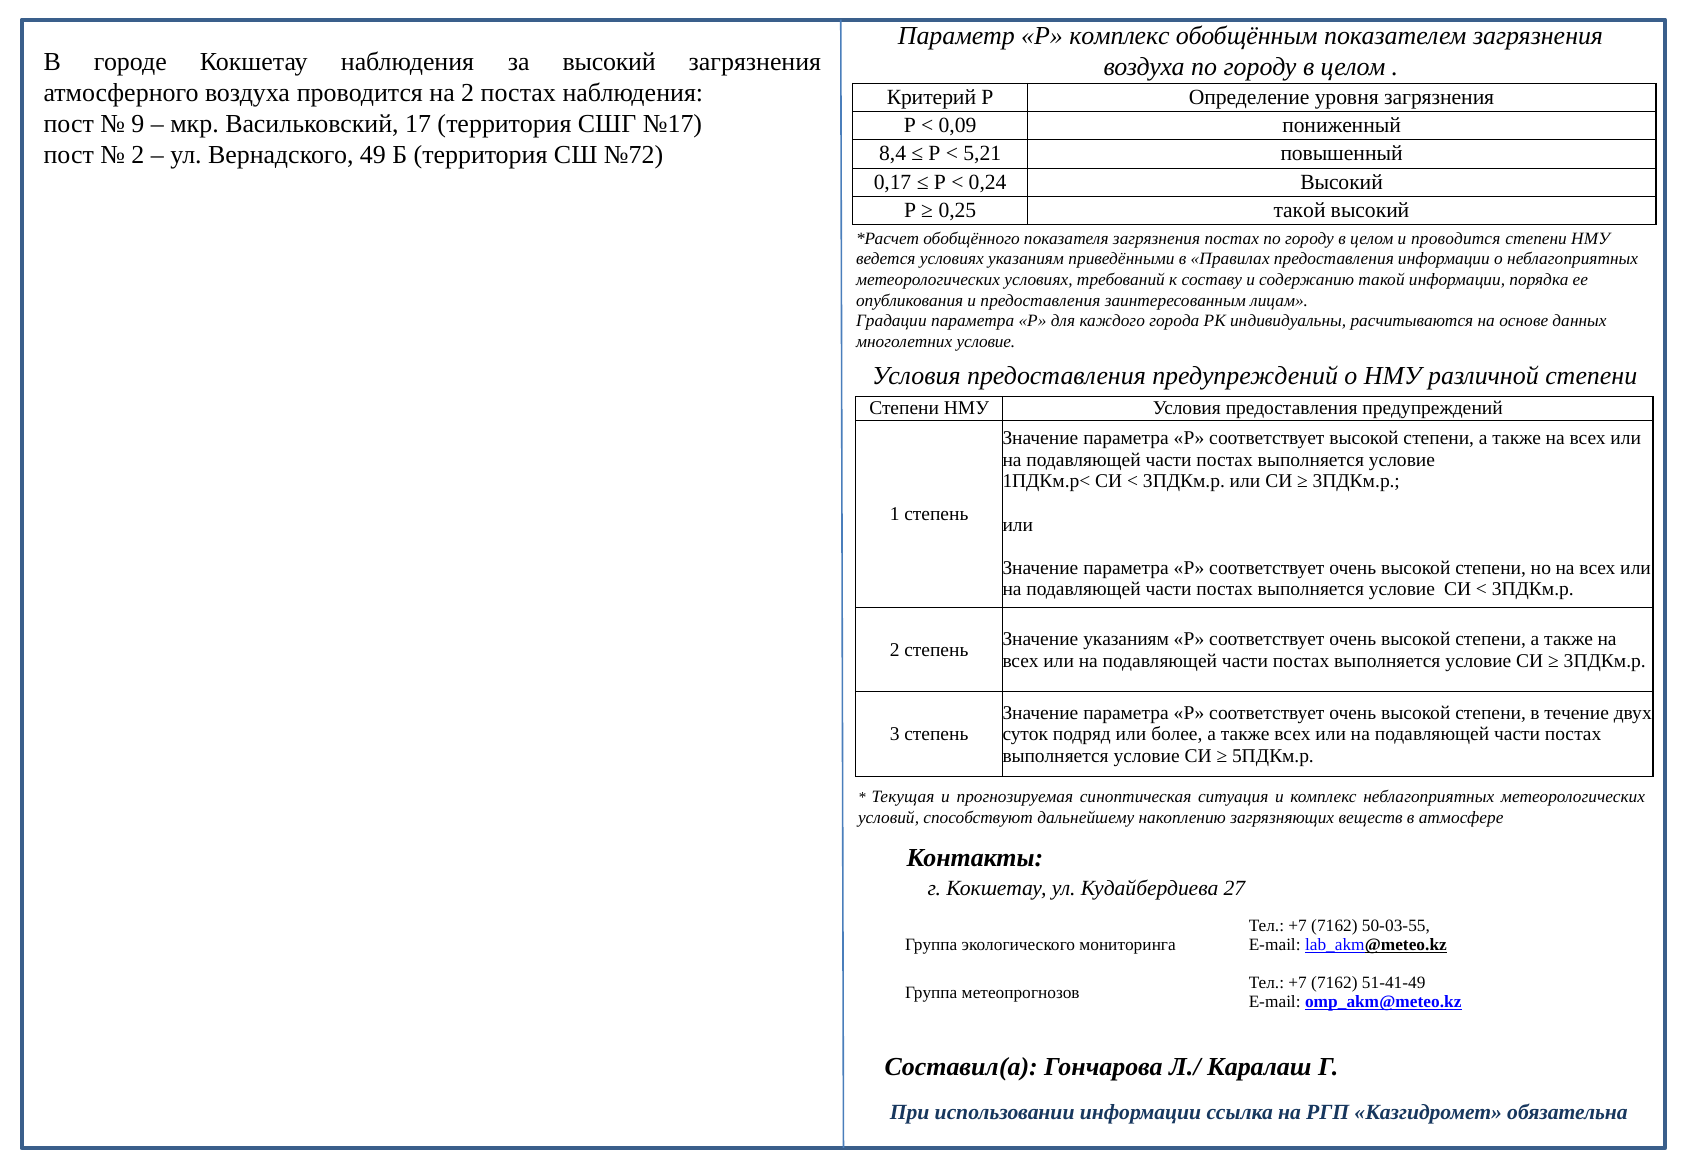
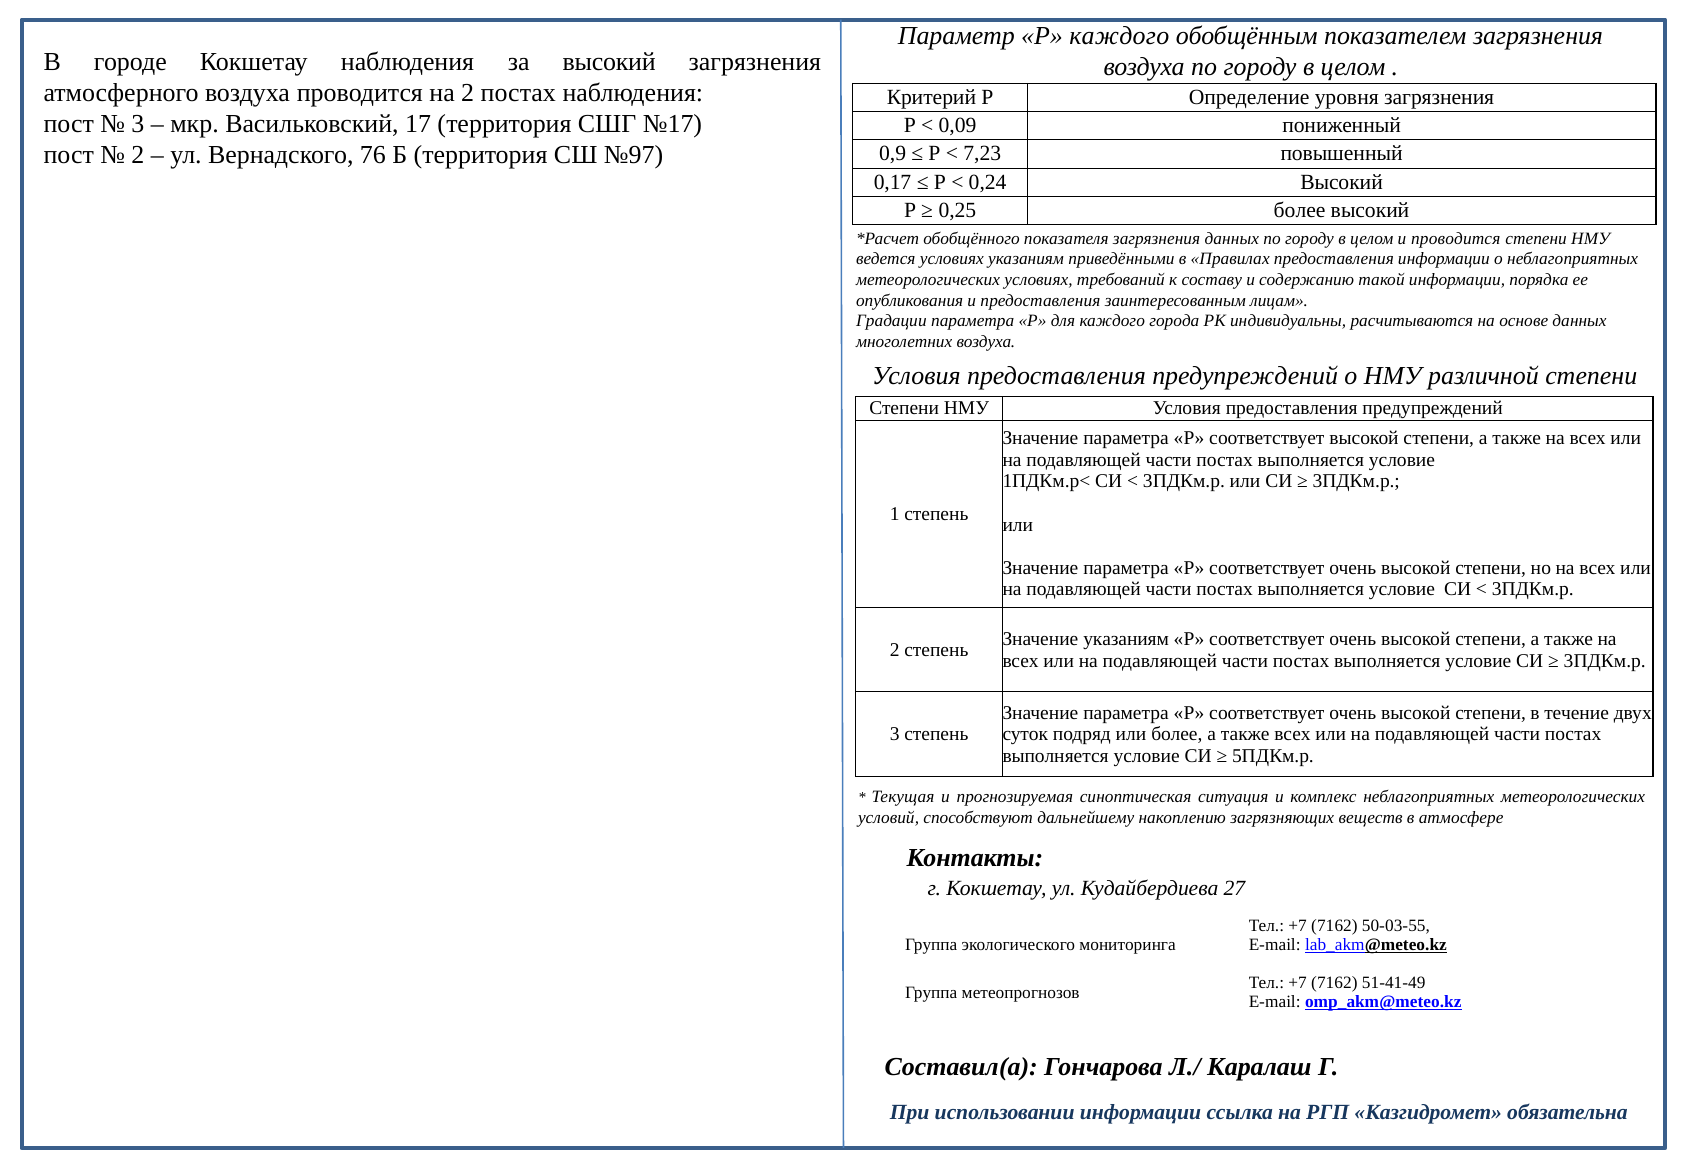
Р комплекс: комплекс -> каждого
9 at (138, 124): 9 -> 3
49: 49 -> 76
№72: №72 -> №97
8,4: 8,4 -> 0,9
5,21: 5,21 -> 7,23
0,25 такой: такой -> более
загрязнения постах: постах -> данных
многолетних условие: условие -> воздуха
